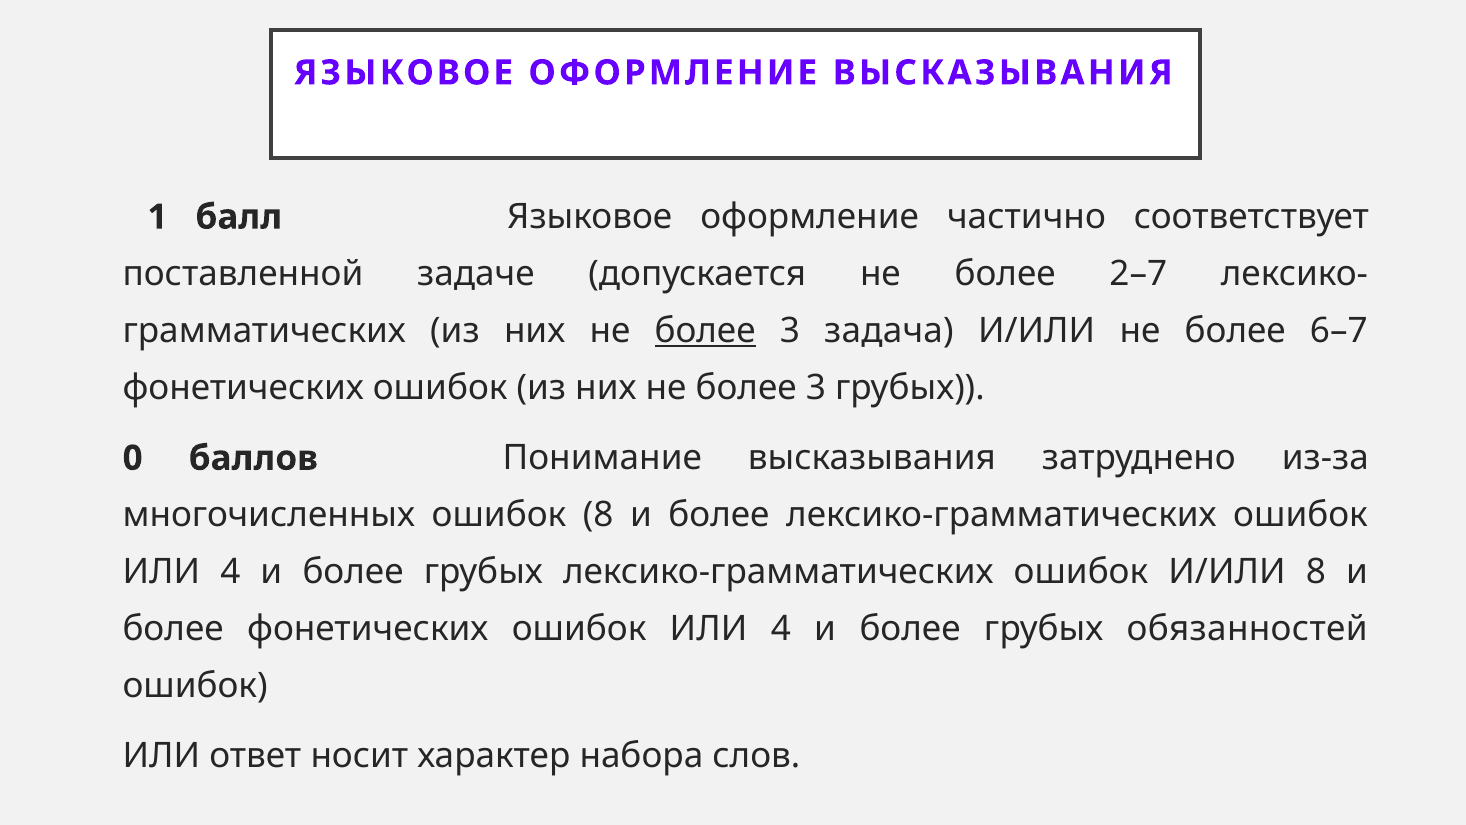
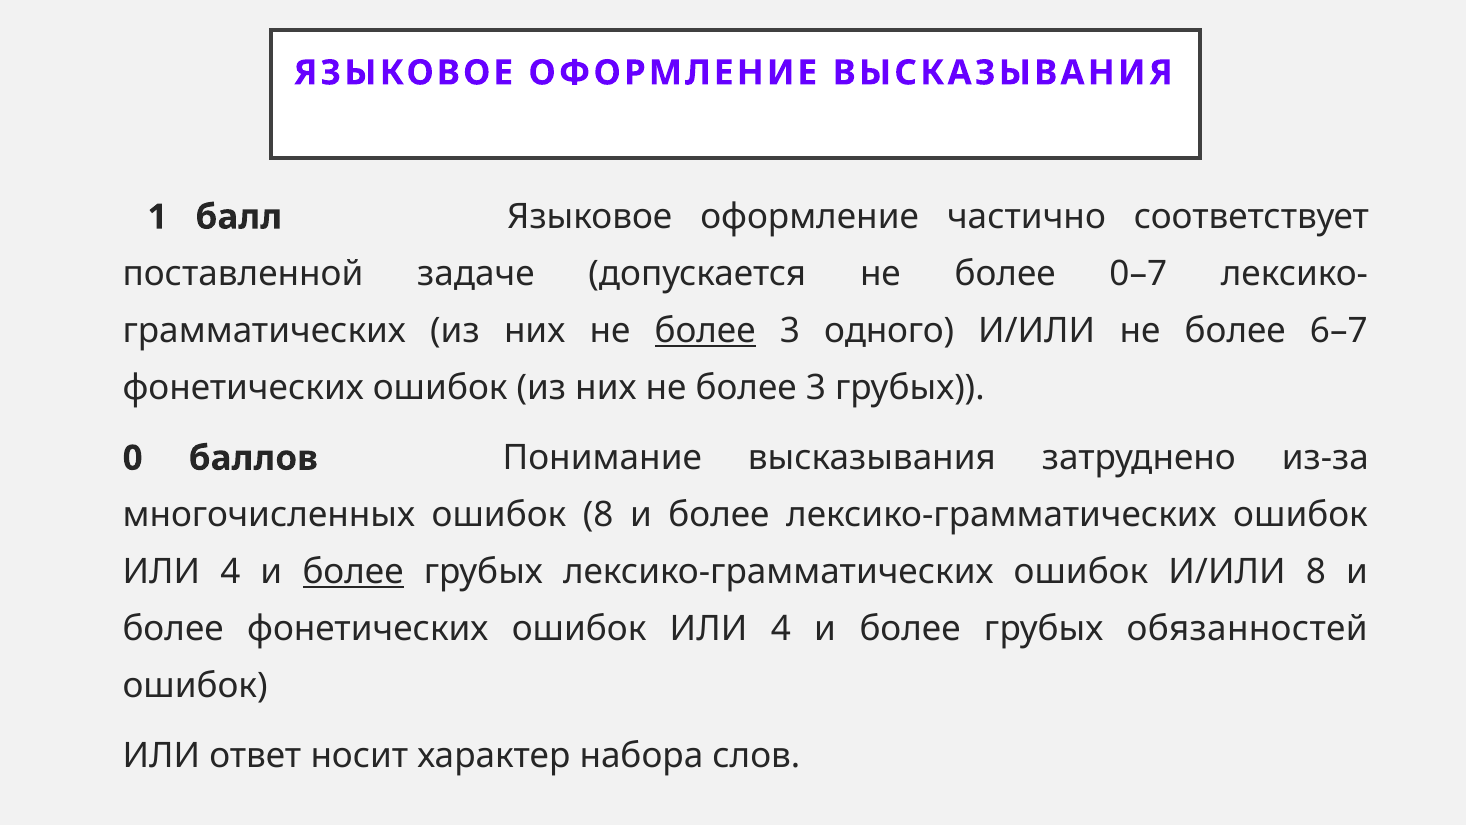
2–7: 2–7 -> 0–7
задача: задача -> одного
более at (353, 572) underline: none -> present
